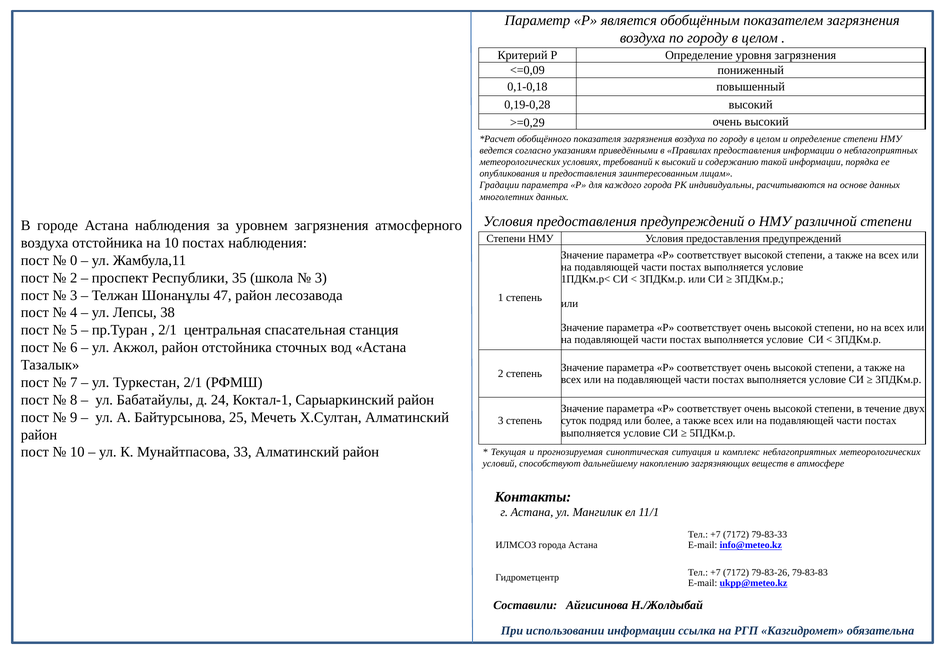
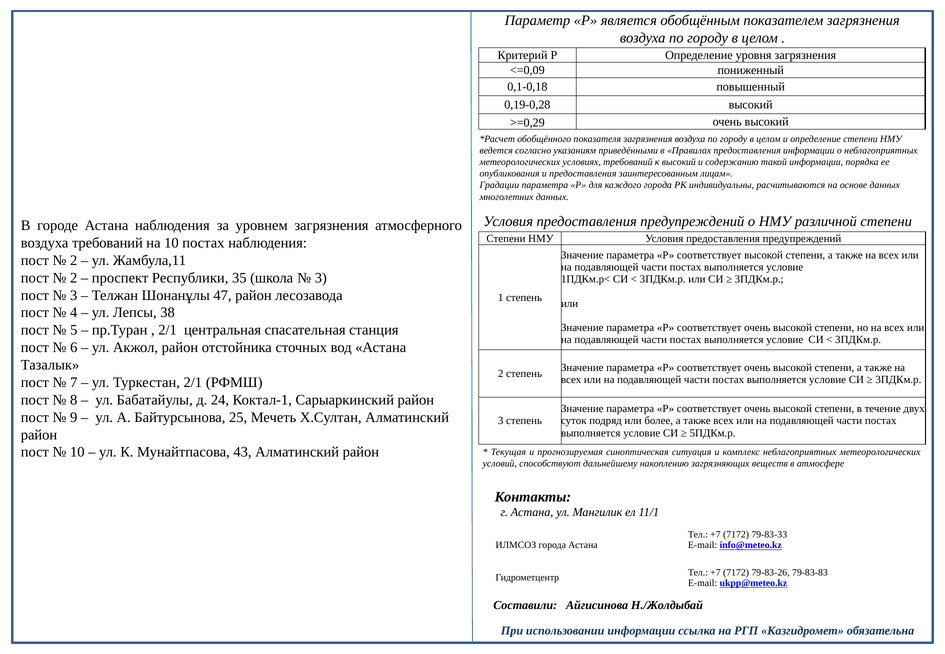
воздуха отстойника: отстойника -> требований
0 at (74, 260): 0 -> 2
33: 33 -> 43
